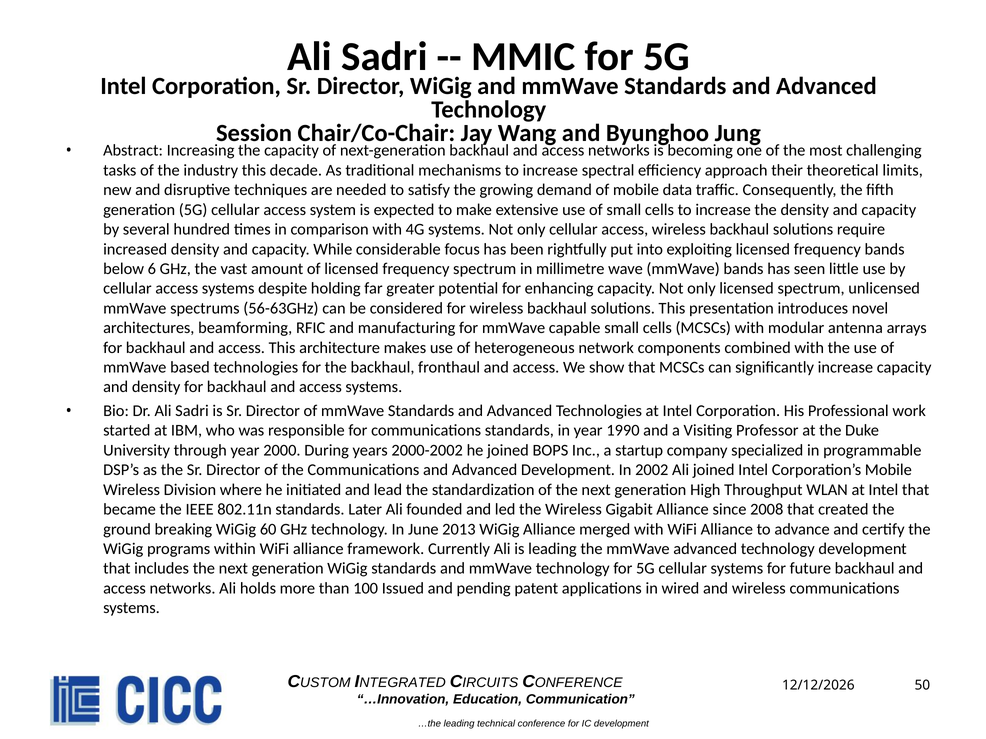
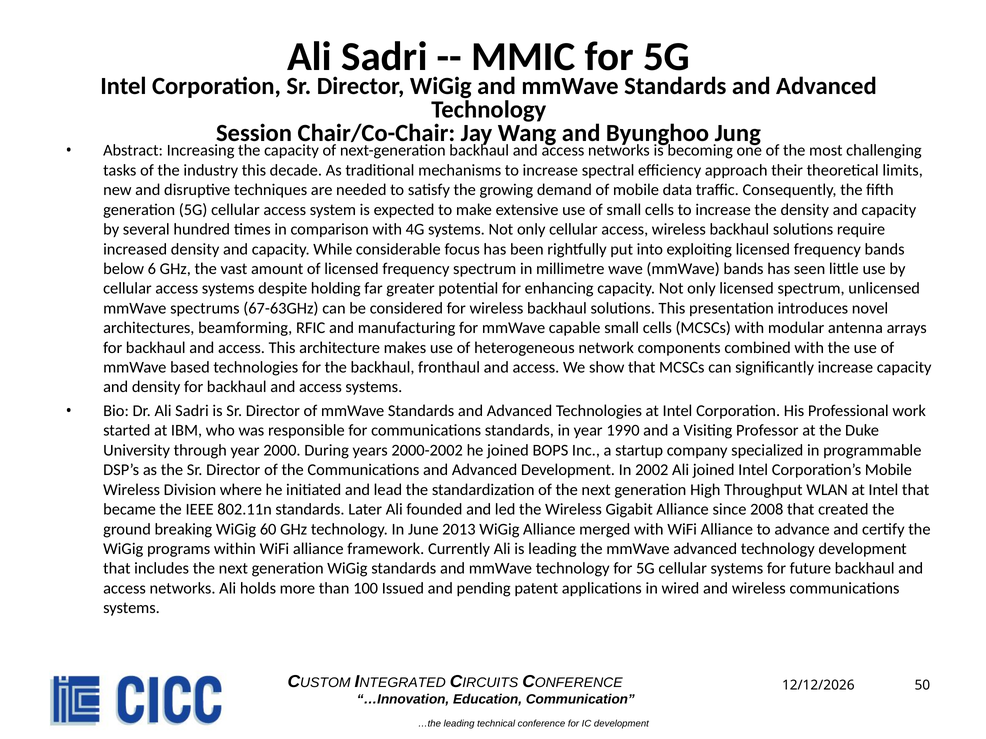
56-63GHz: 56-63GHz -> 67-63GHz
